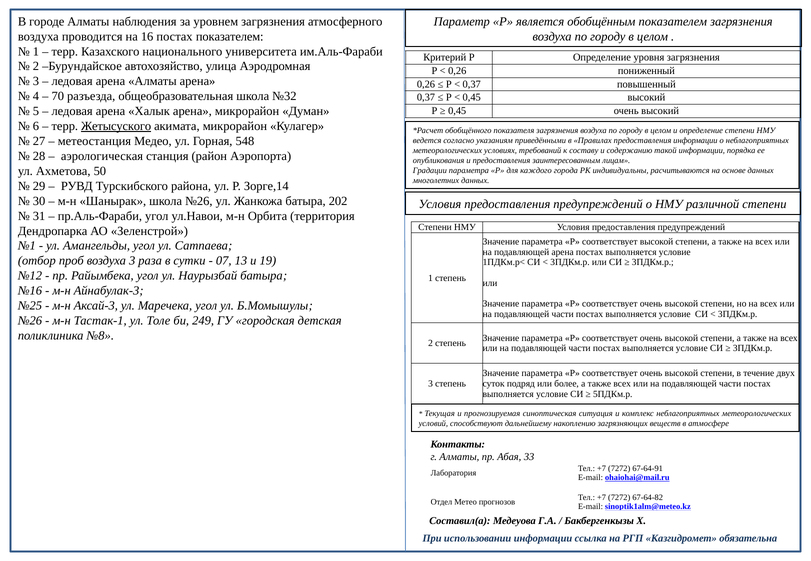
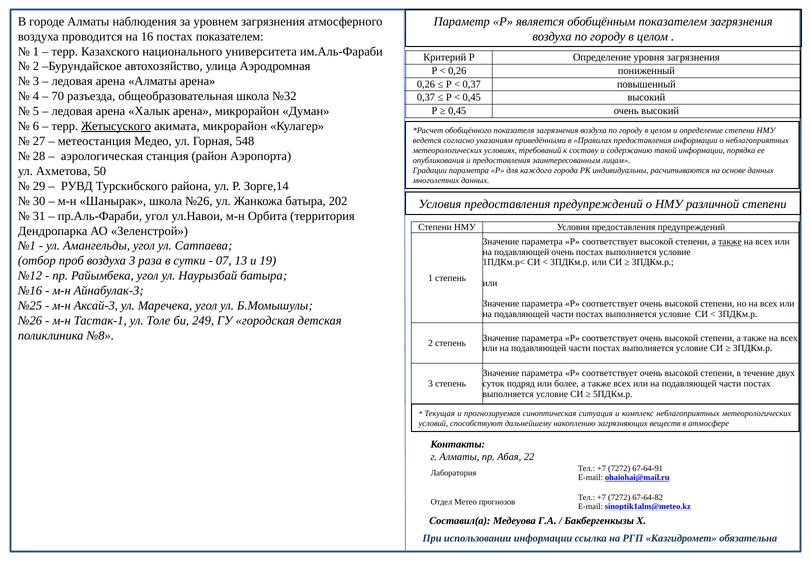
также at (730, 242) underline: none -> present
подавляющей арена: арена -> очень
33: 33 -> 22
